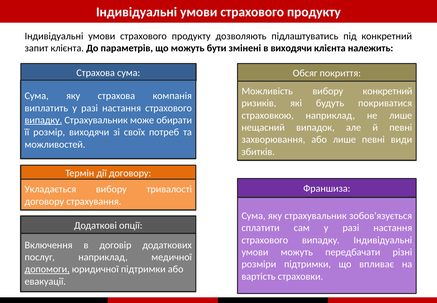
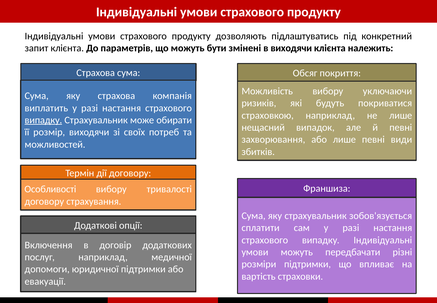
вибору конкретний: конкретний -> уключаючи
Укладається: Укладається -> Особливості
допомоги underline: present -> none
